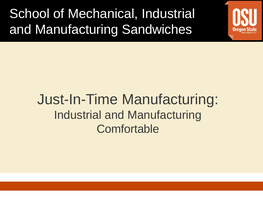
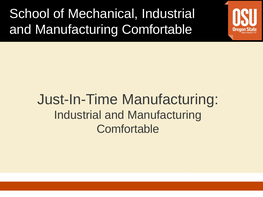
Sandwiches at (157, 30): Sandwiches -> Comfortable
